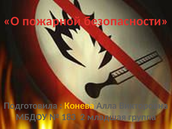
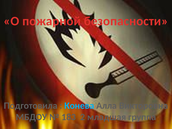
Конева colour: yellow -> light blue
